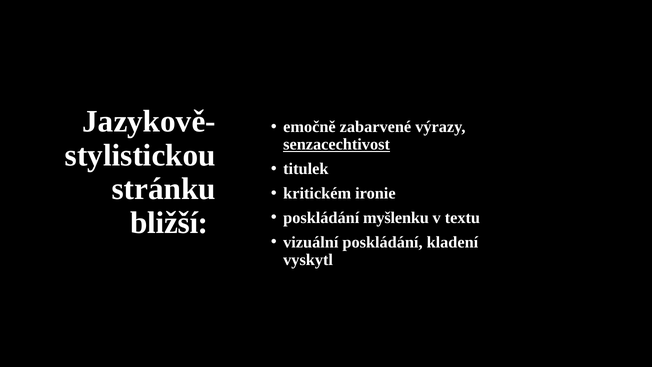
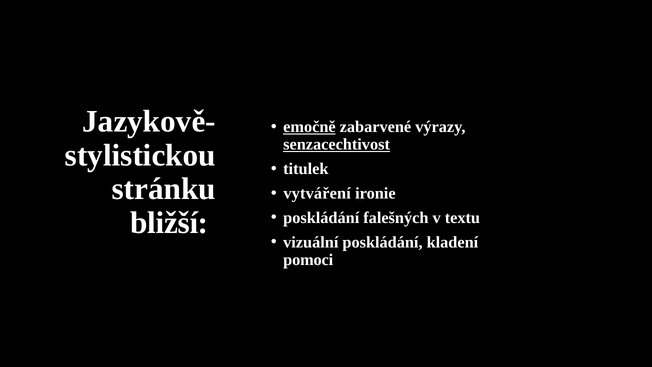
emočně underline: none -> present
kritickém: kritickém -> vytváření
myšlenku: myšlenku -> falešných
vyskytl: vyskytl -> pomoci
